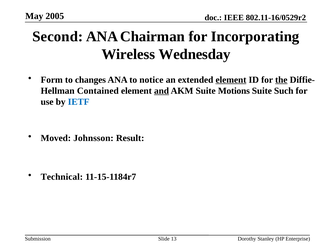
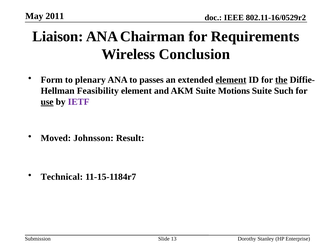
2005: 2005 -> 2011
Second: Second -> Liaison
Incorporating: Incorporating -> Requirements
Wednesday: Wednesday -> Conclusion
changes: changes -> plenary
notice: notice -> passes
Contained: Contained -> Feasibility
and underline: present -> none
use underline: none -> present
IETF colour: blue -> purple
